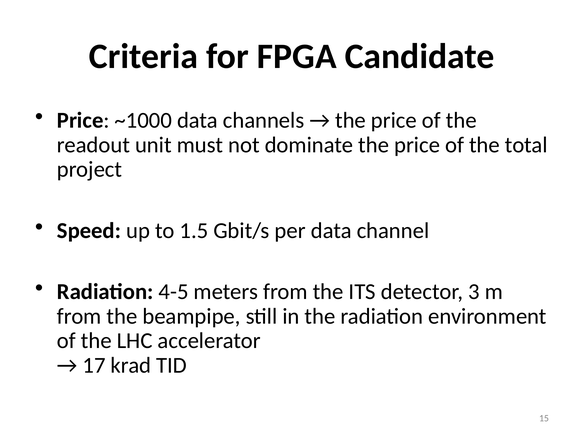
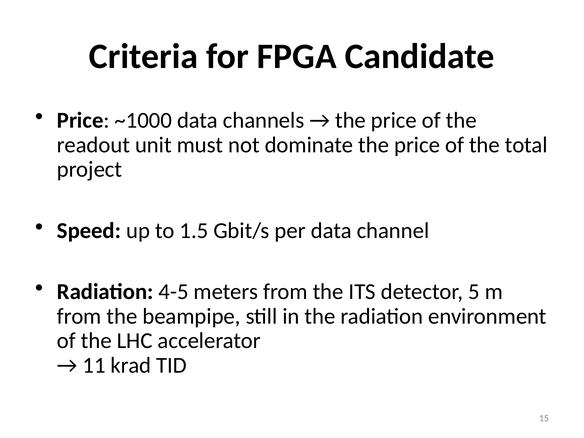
3: 3 -> 5
17: 17 -> 11
